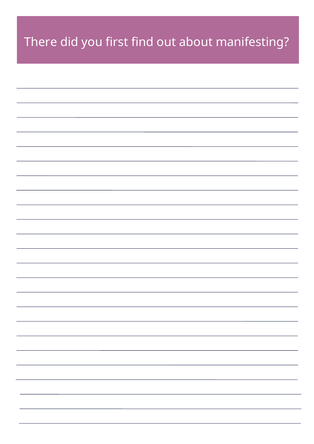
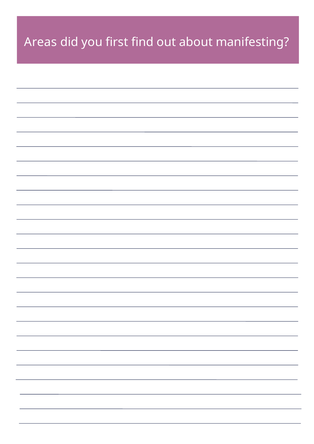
There: There -> Areas
